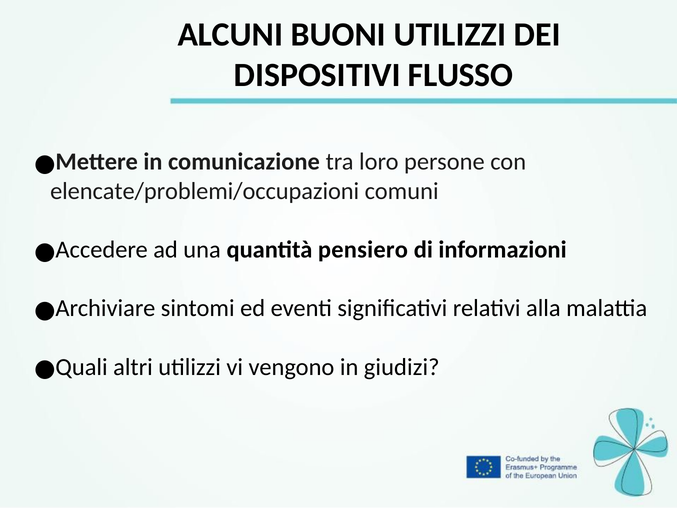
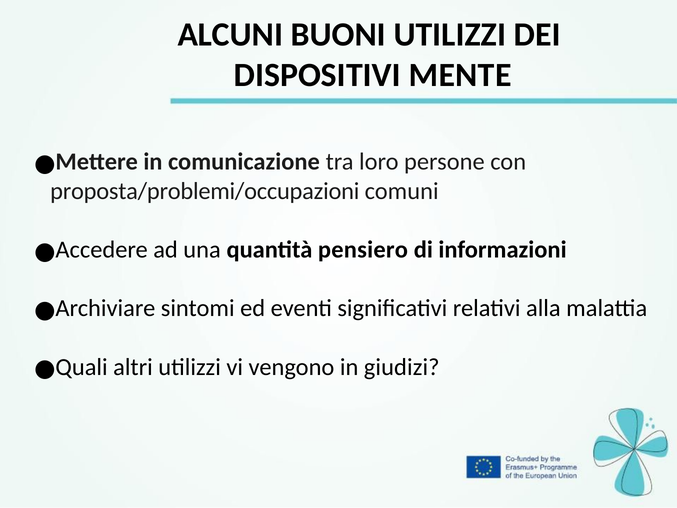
FLUSSO: FLUSSO -> MENTE
elencate/problemi/occupazioni: elencate/problemi/occupazioni -> proposta/problemi/occupazioni
